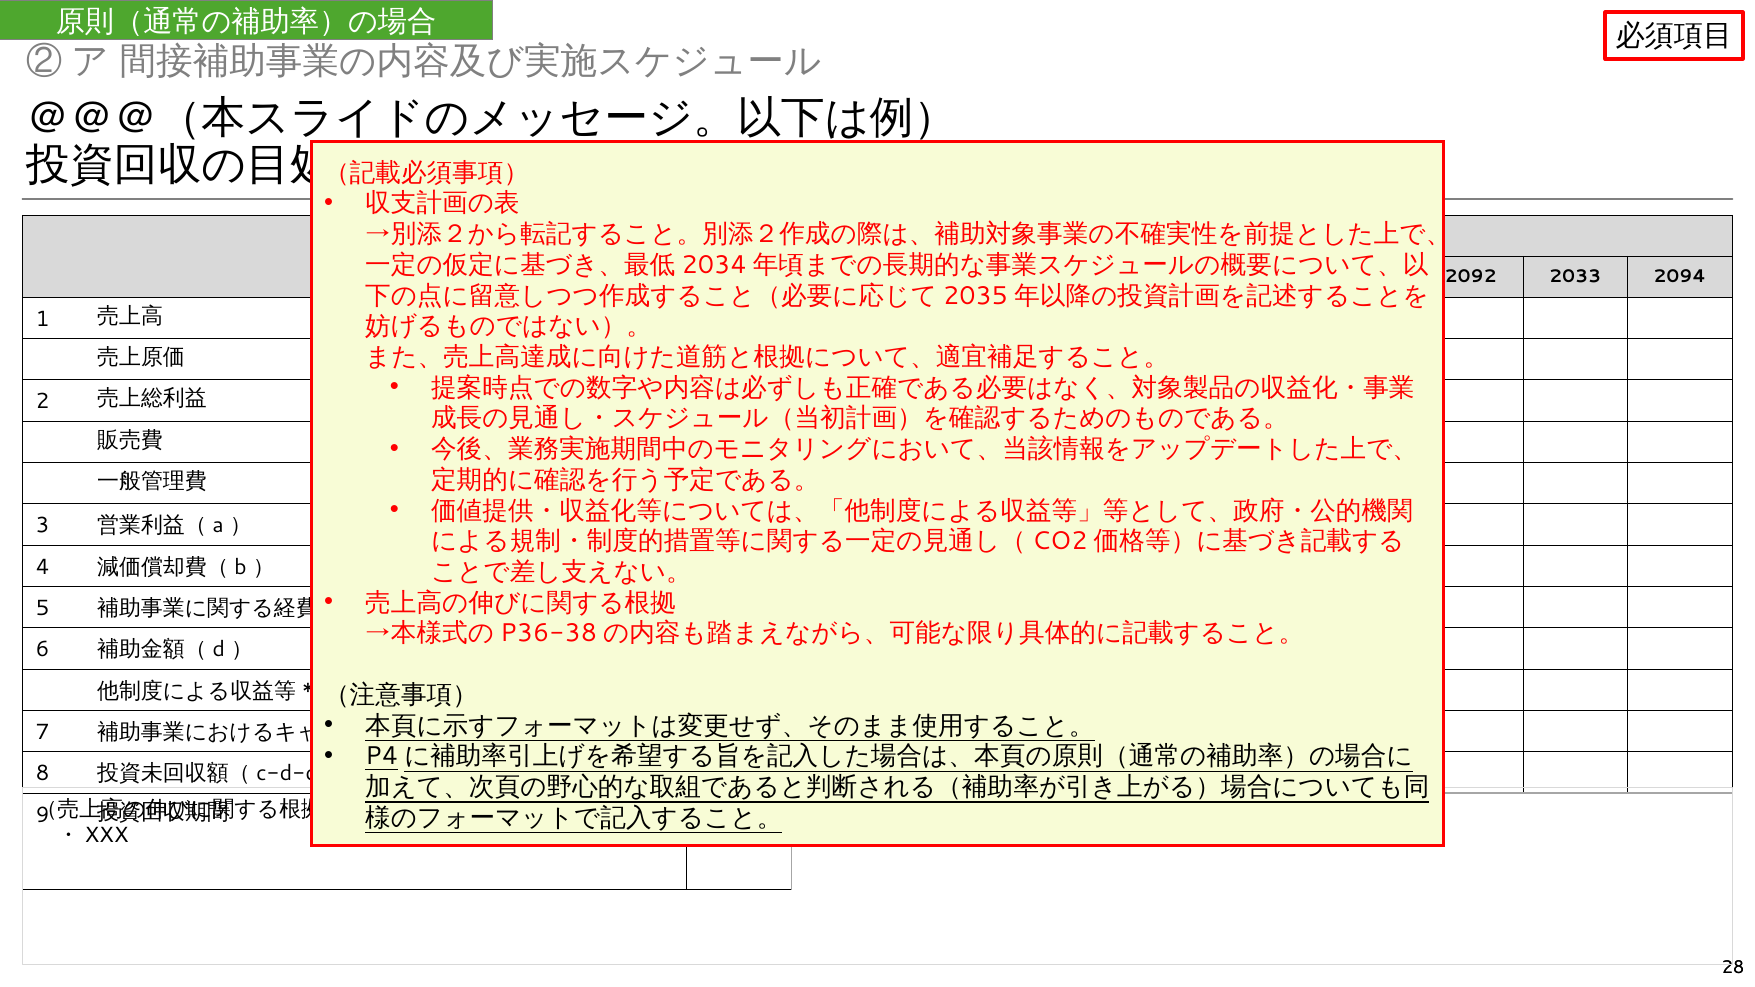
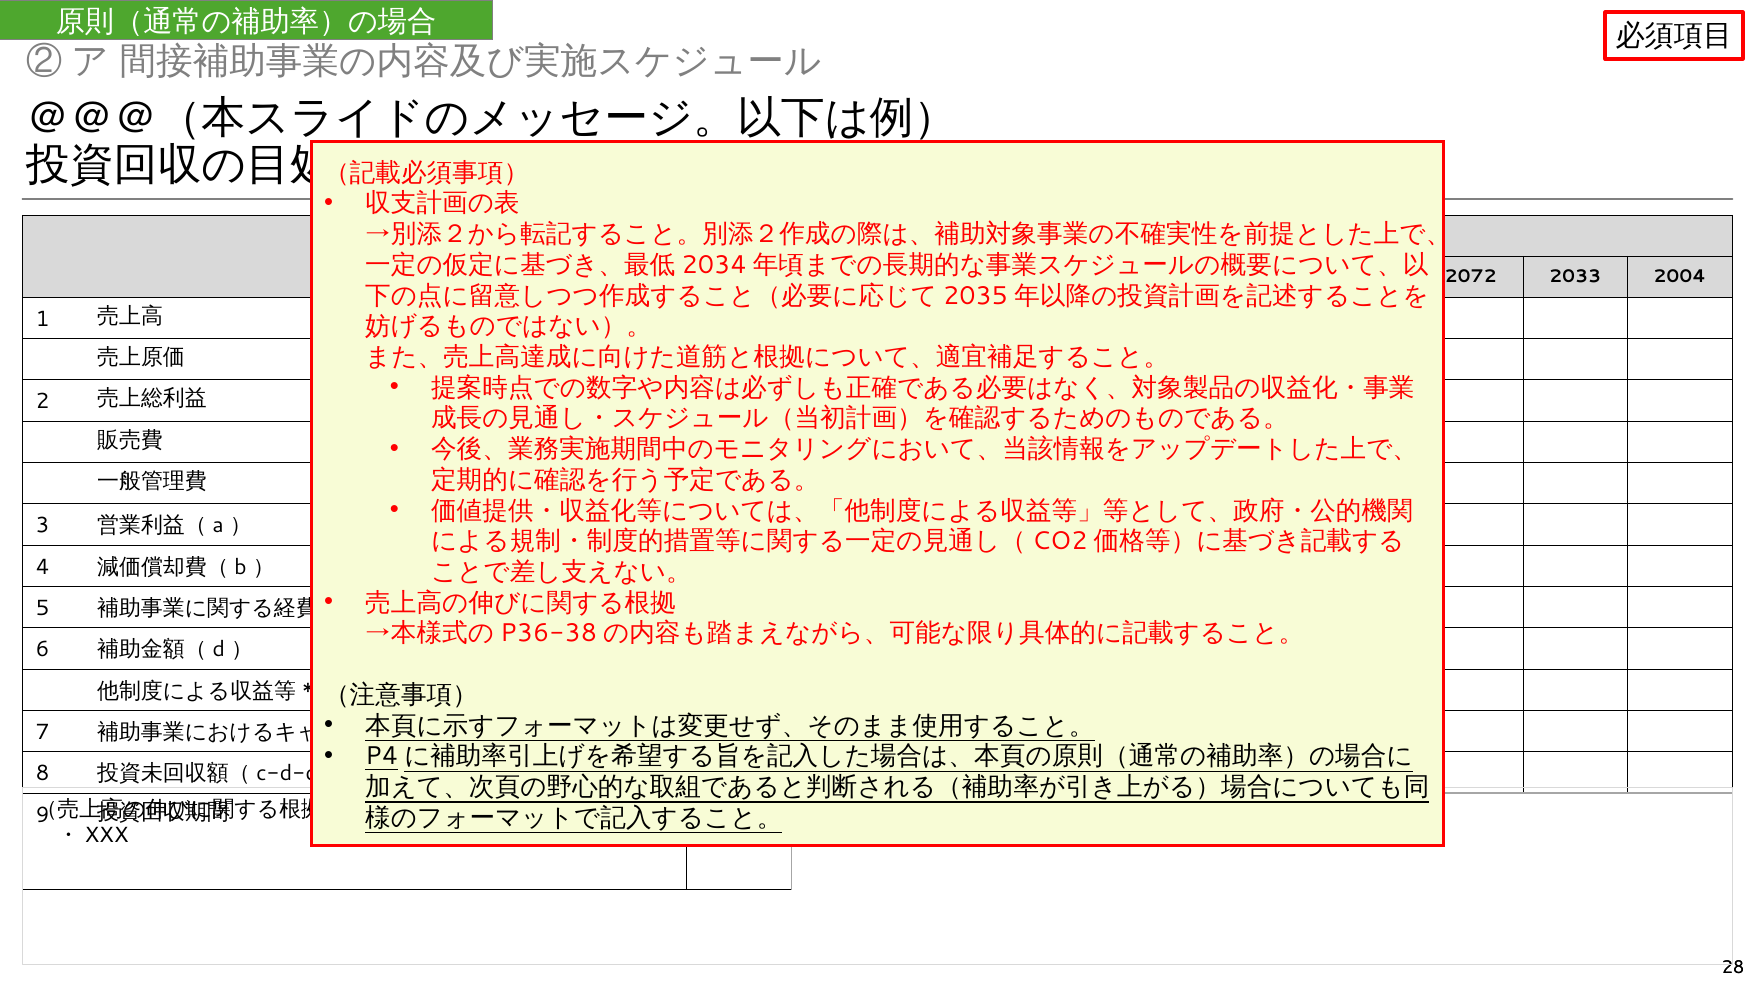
2092: 2092 -> 2072
2094: 2094 -> 2004
